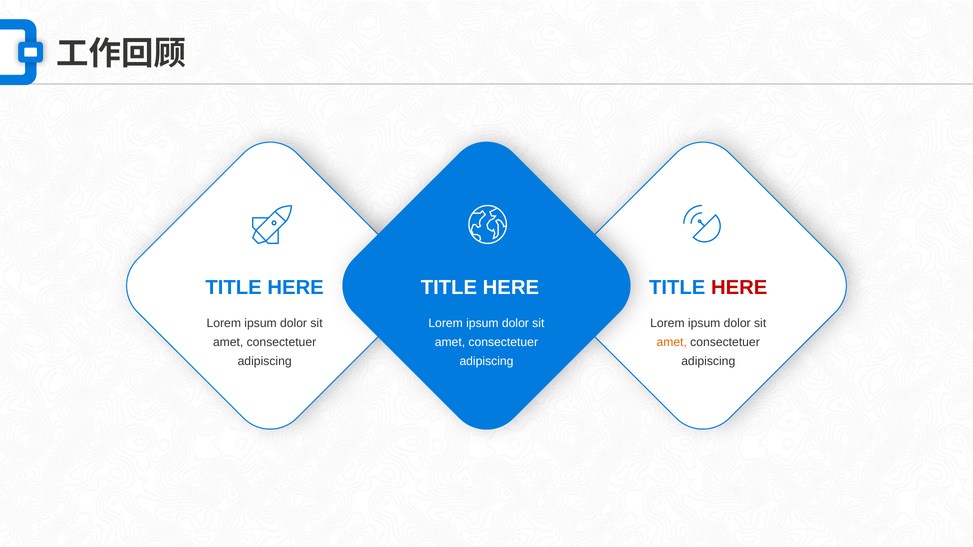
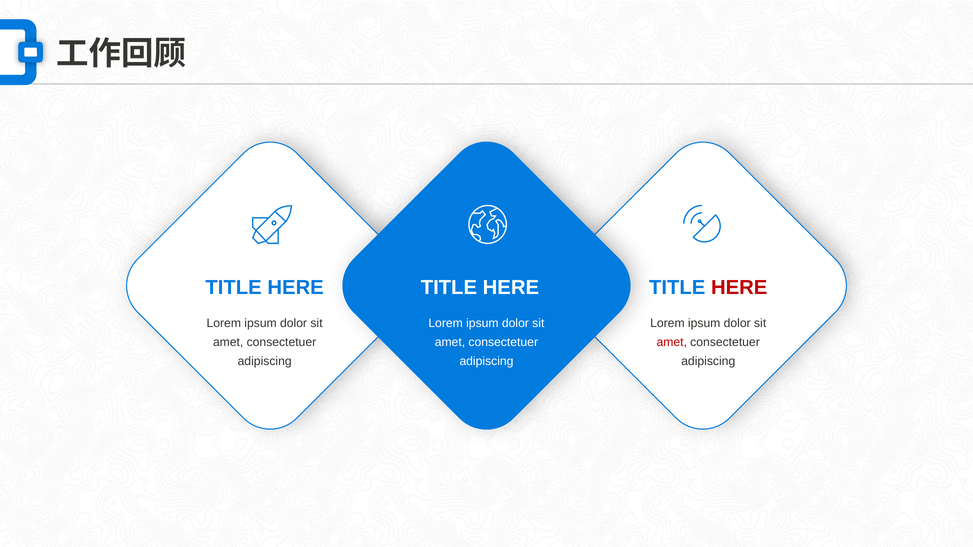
amet at (672, 342) colour: orange -> red
